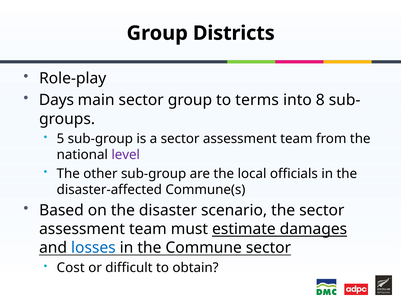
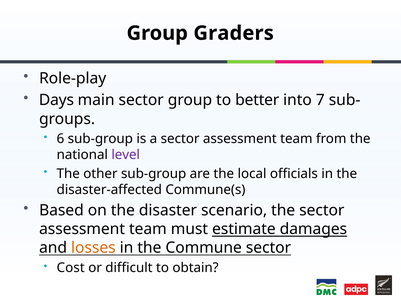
Districts: Districts -> Graders
terms: terms -> better
8: 8 -> 7
5: 5 -> 6
losses colour: blue -> orange
